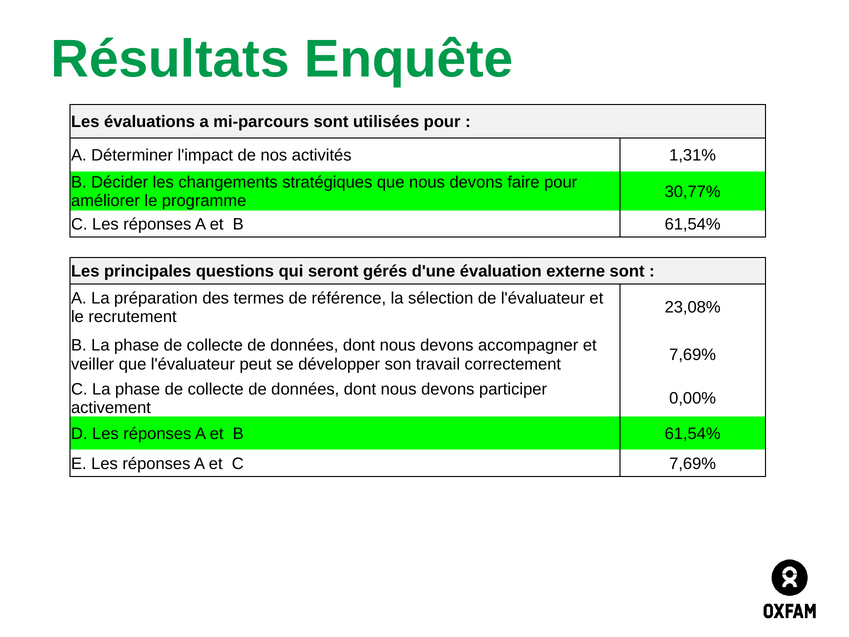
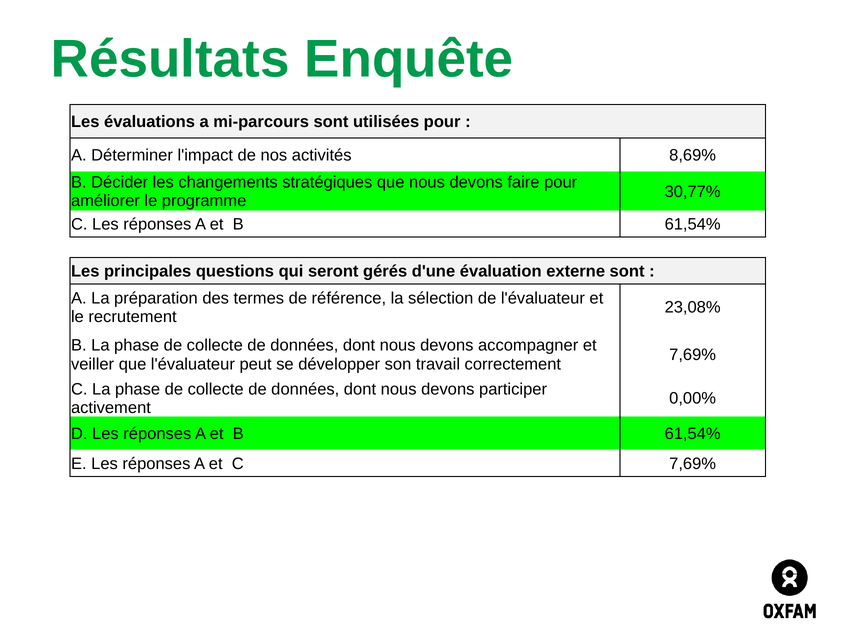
1,31%: 1,31% -> 8,69%
